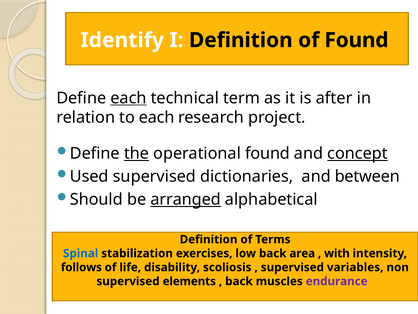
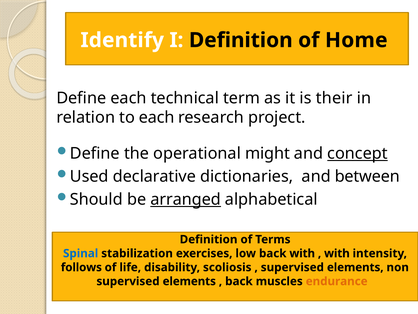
of Found: Found -> Home
each at (129, 98) underline: present -> none
after: after -> their
the underline: present -> none
operational found: found -> might
Used supervised: supervised -> declarative
back area: area -> with
variables at (355, 267): variables -> elements
endurance colour: purple -> orange
